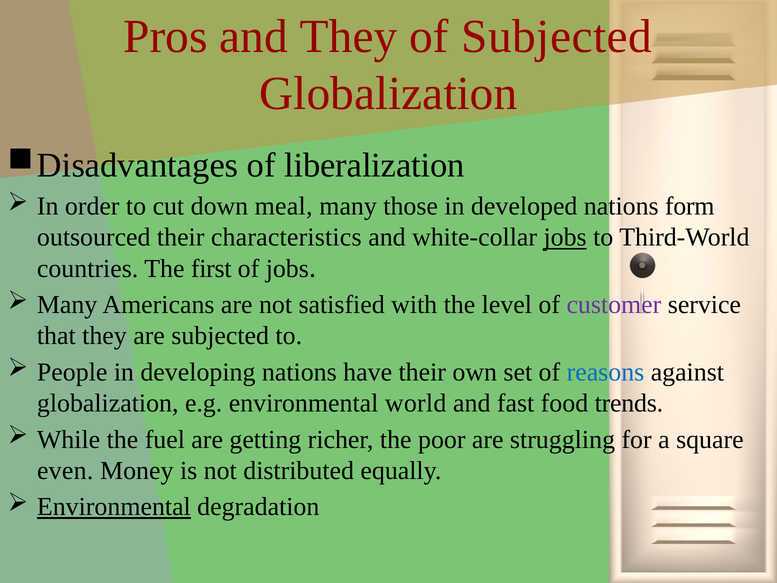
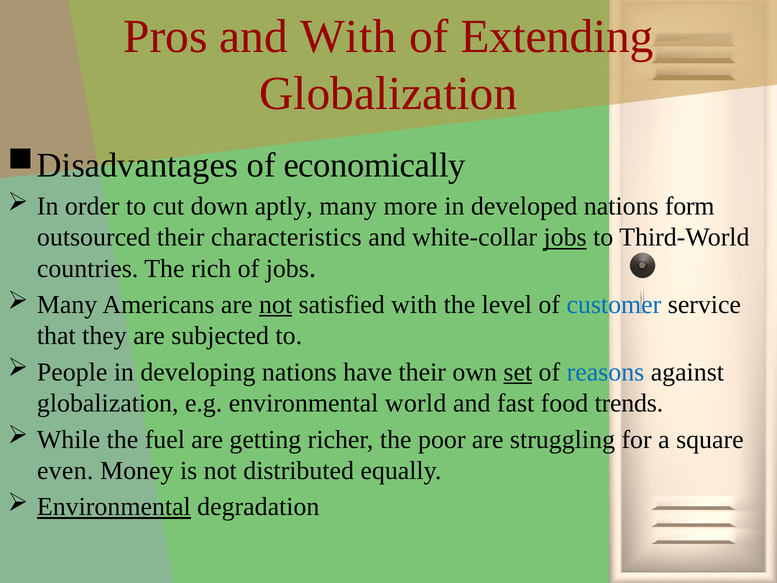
and They: They -> With
of Subjected: Subjected -> Extending
liberalization: liberalization -> economically
meal: meal -> aptly
those: those -> more
first: first -> rich
not at (276, 305) underline: none -> present
customer colour: purple -> blue
set underline: none -> present
